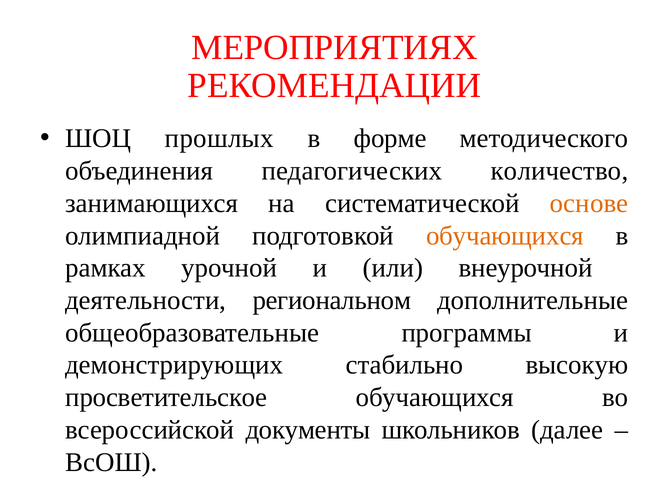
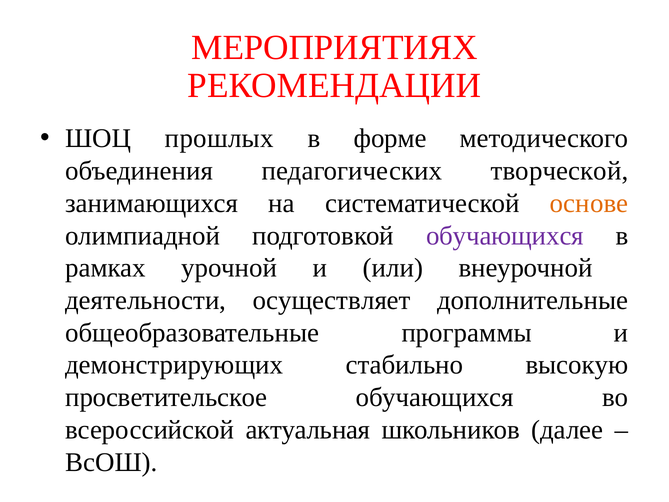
количество: количество -> творческой
обучающихся at (505, 236) colour: orange -> purple
региональном: региональном -> осуществляет
документы: документы -> актуальная
